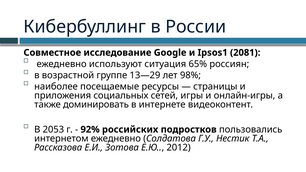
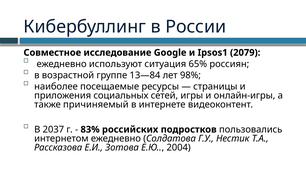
2081: 2081 -> 2079
13—29: 13—29 -> 13—84
доминировать: доминировать -> причиняемый
2053: 2053 -> 2037
92%: 92% -> 83%
2012: 2012 -> 2004
